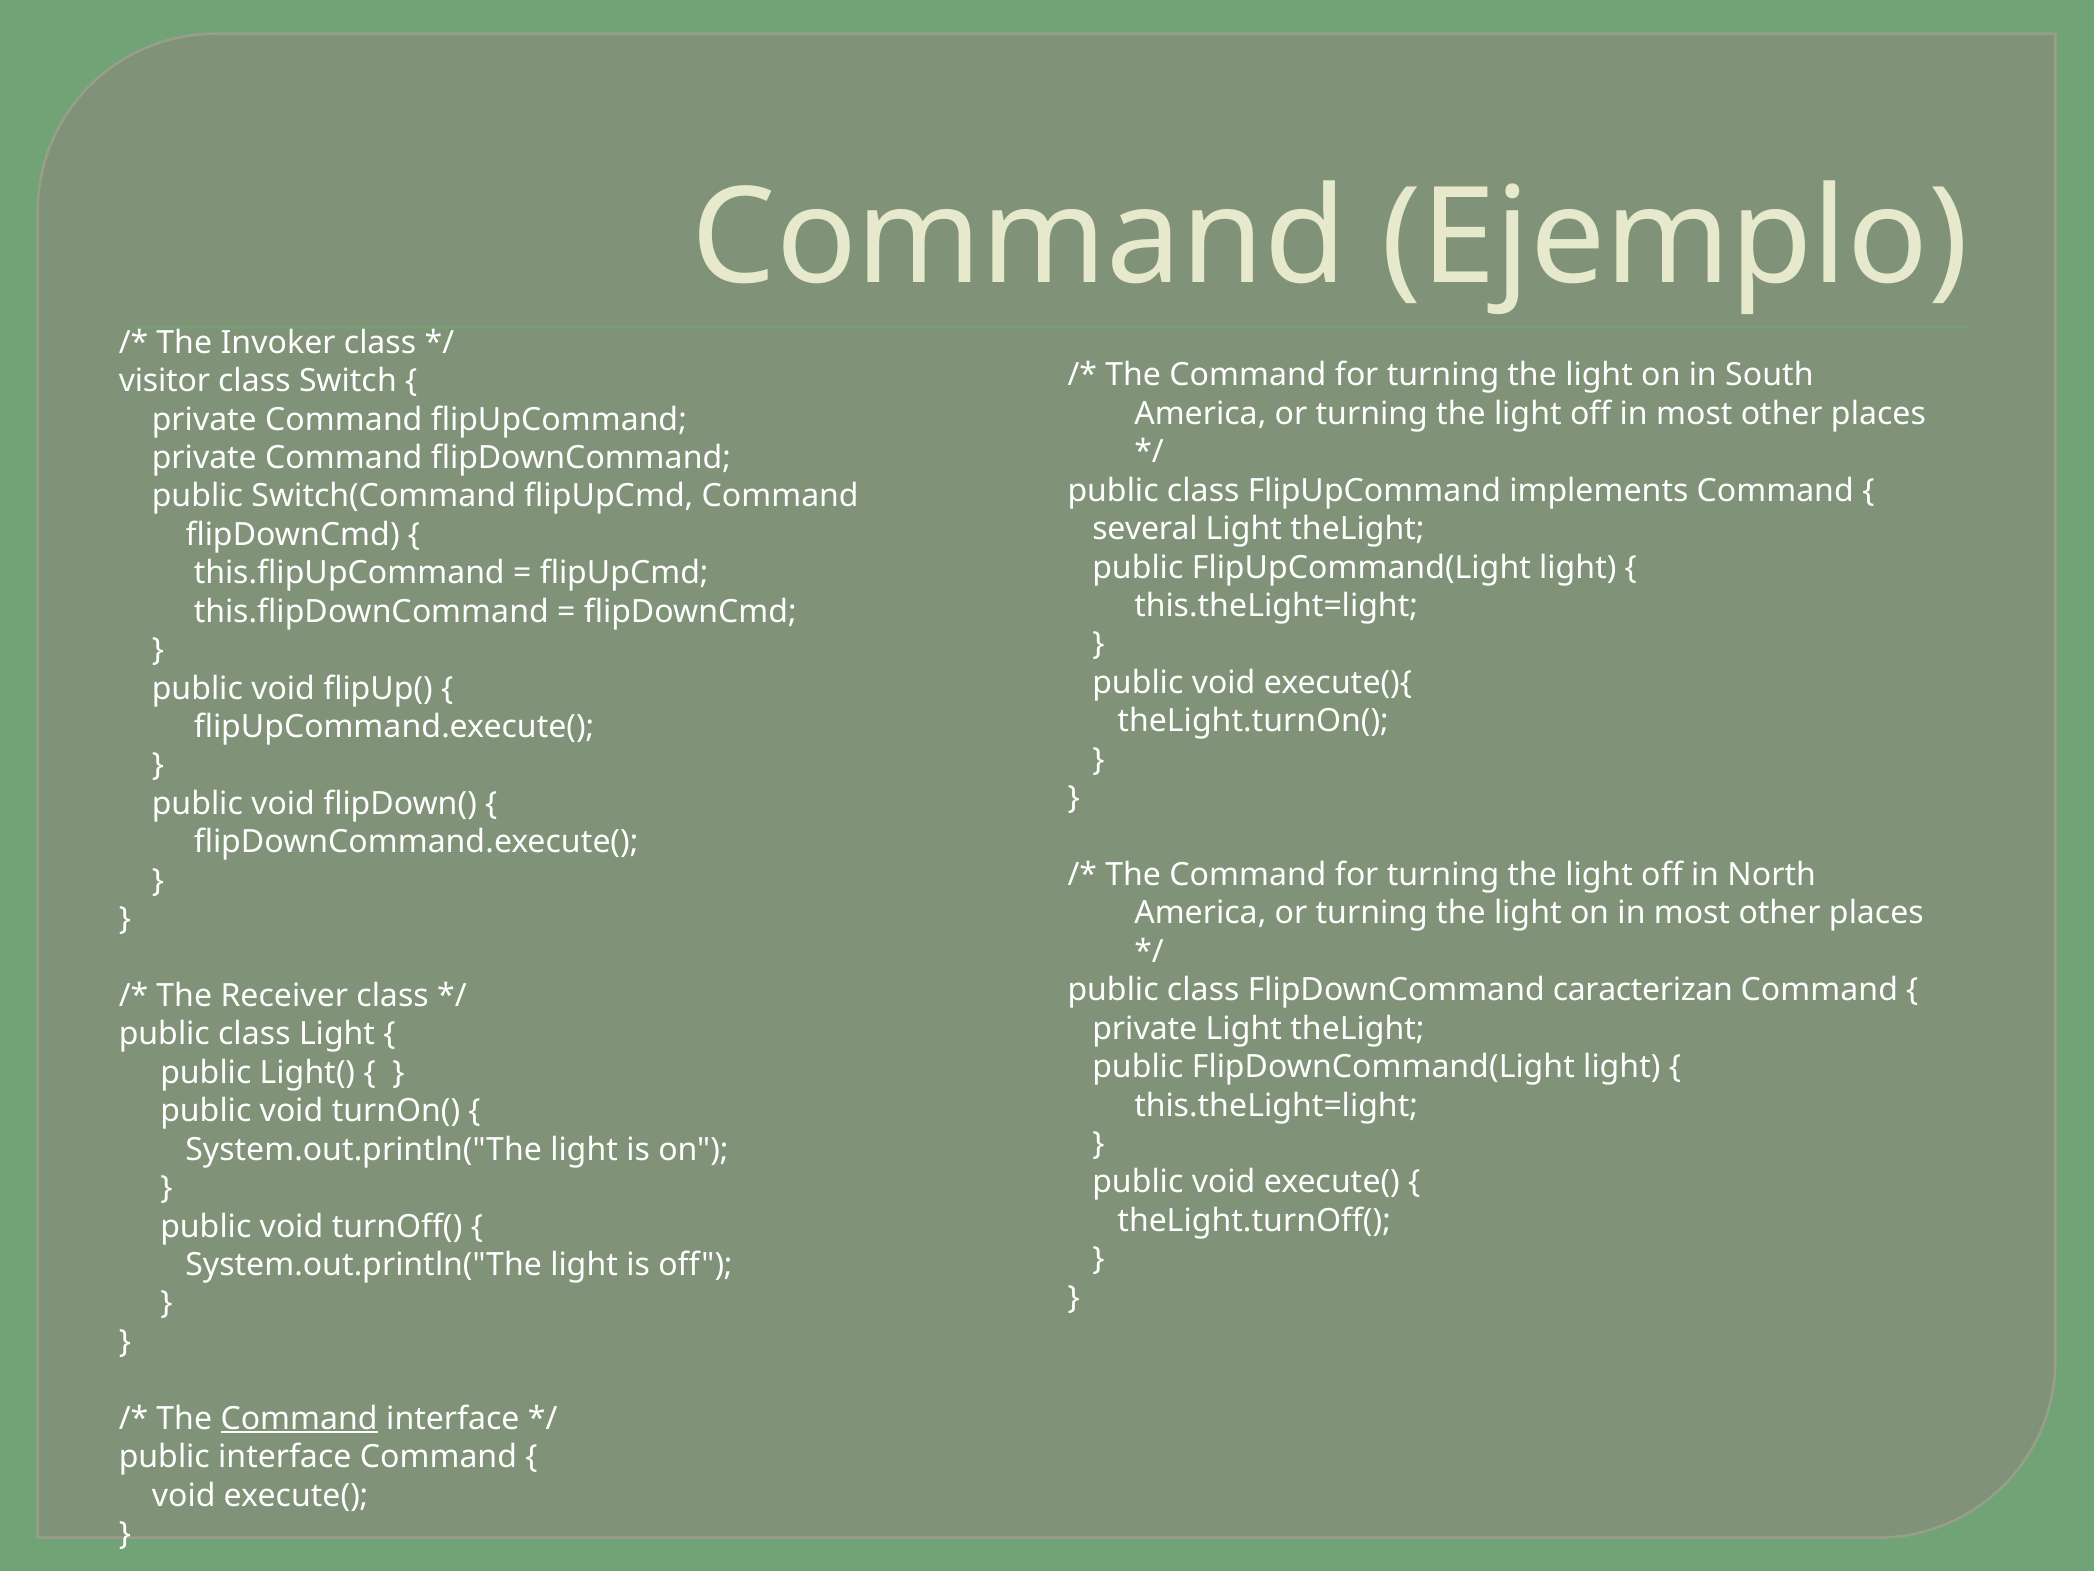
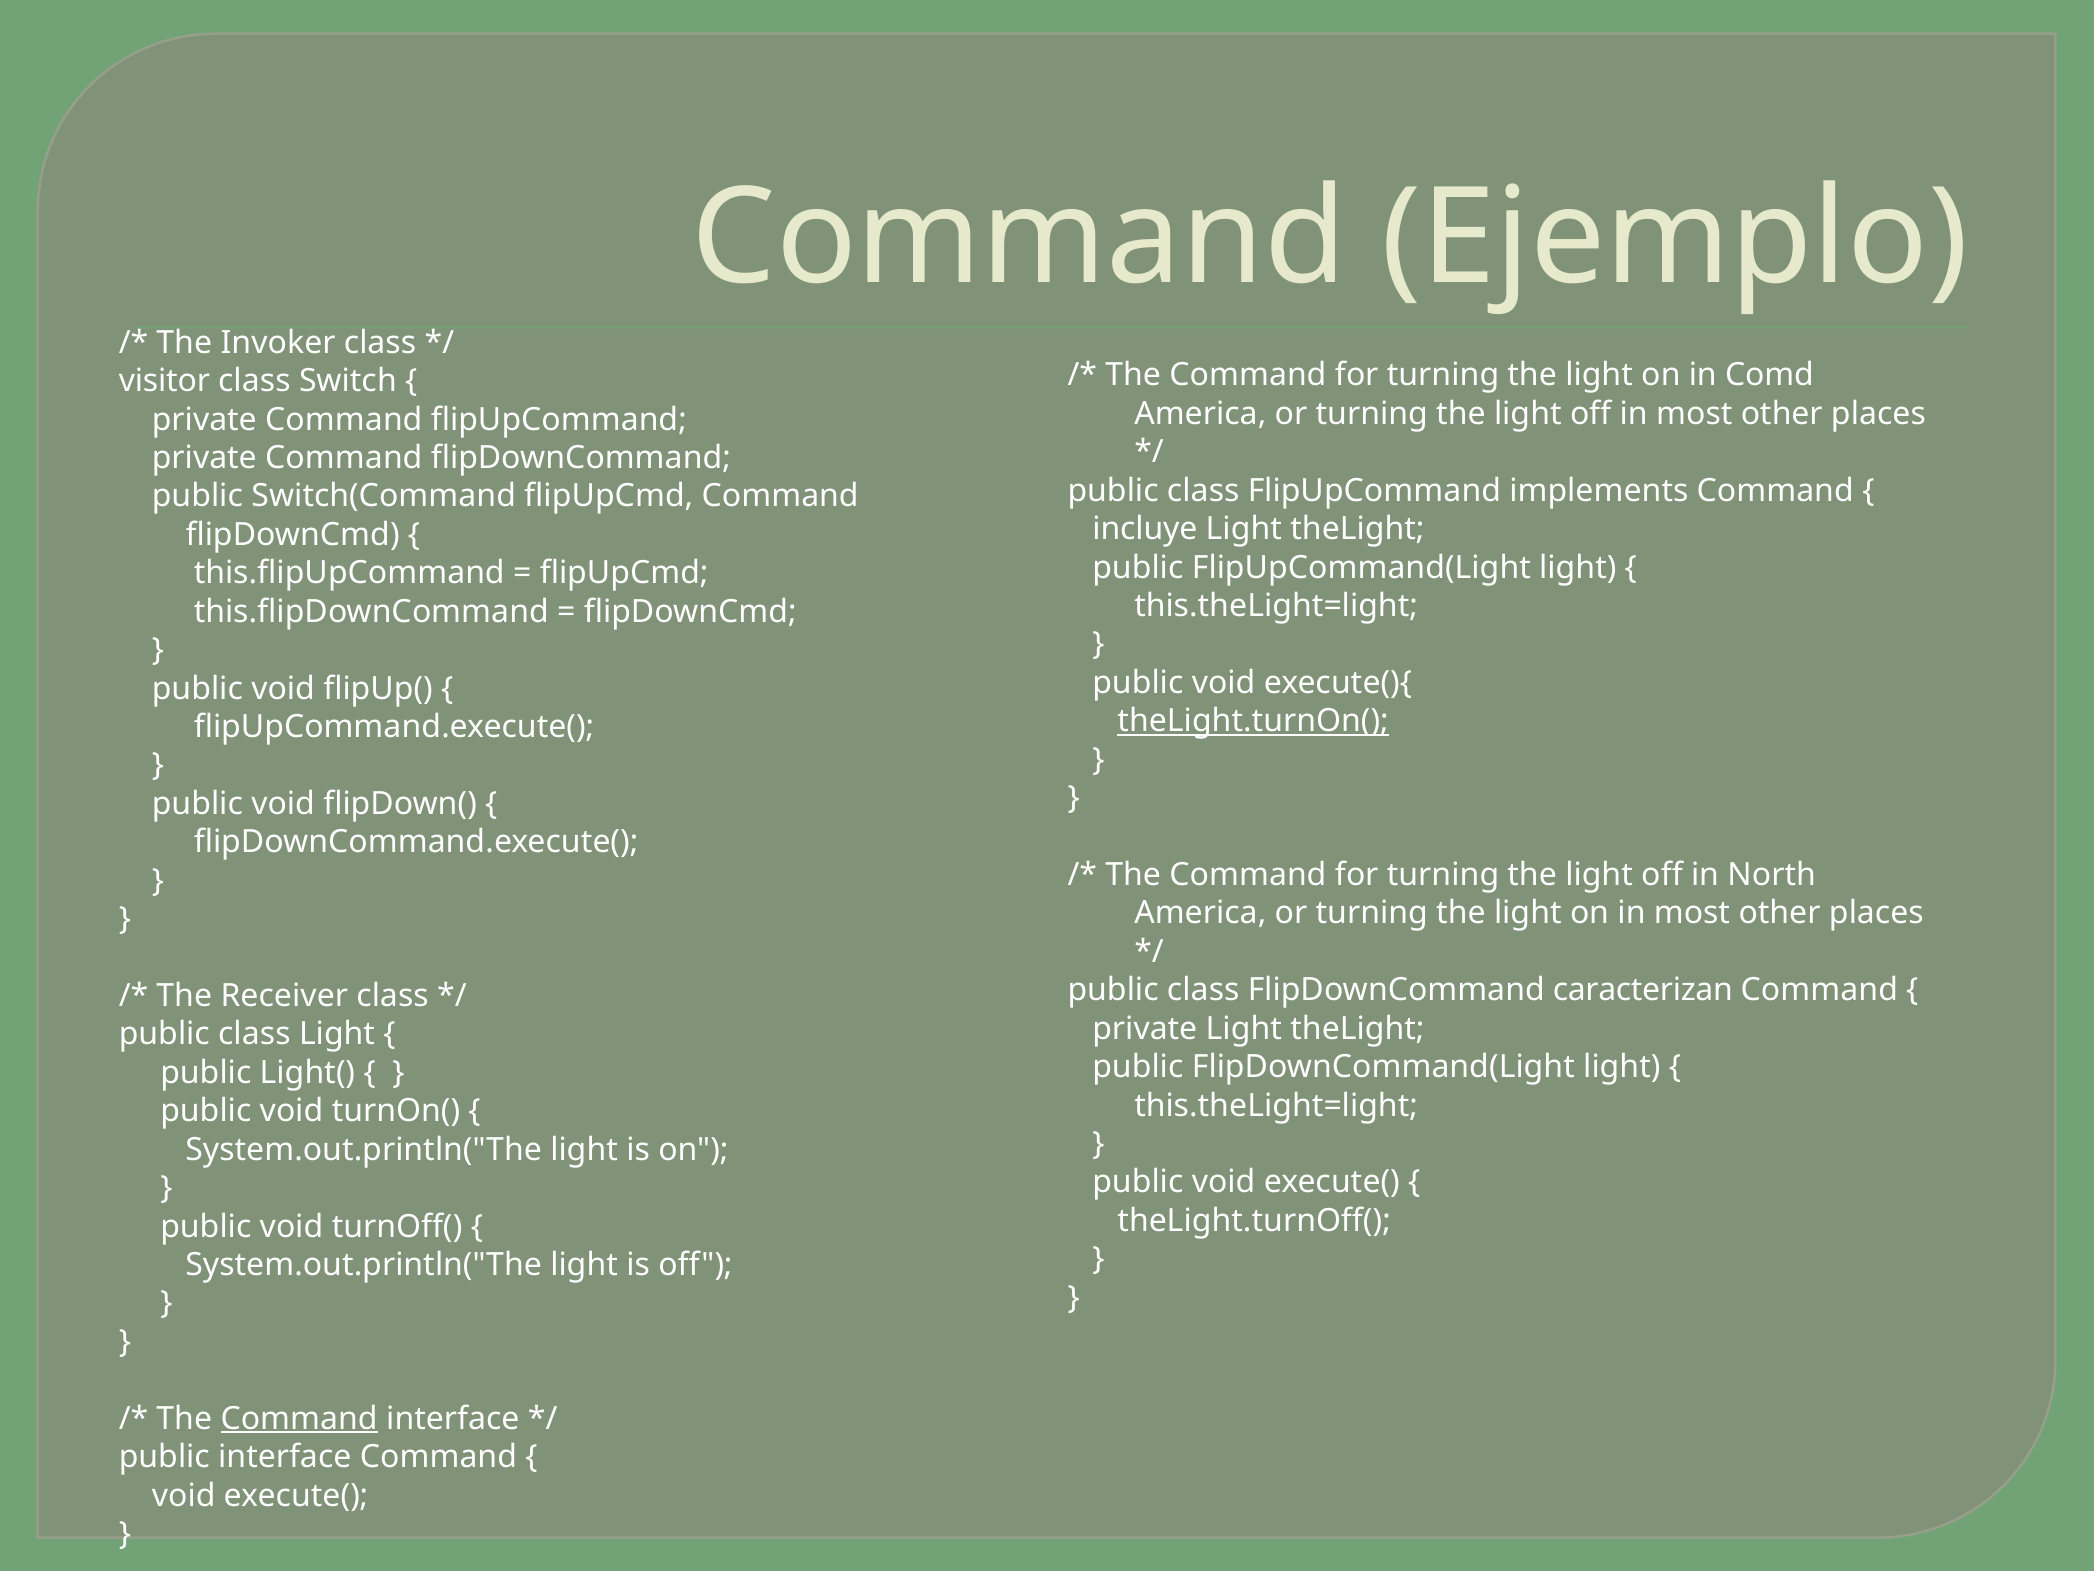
South: South -> Comd
several: several -> incluye
theLight.turnOn( underline: none -> present
